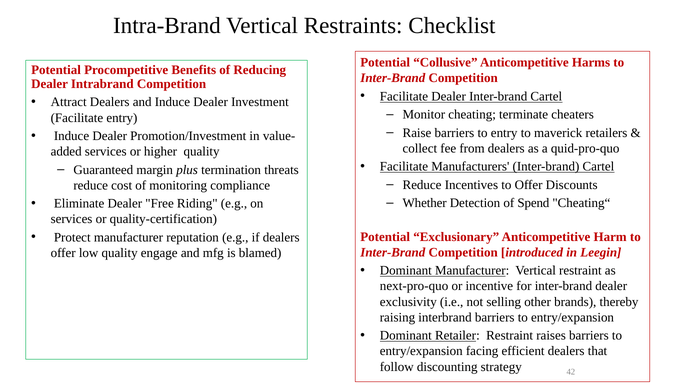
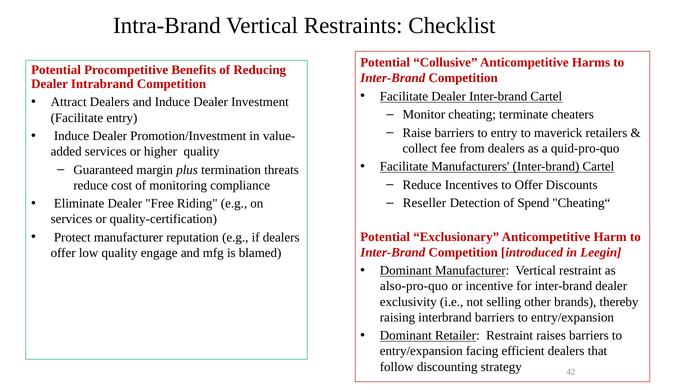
Whether: Whether -> Reseller
next-pro-quo: next-pro-quo -> also-pro-quo
